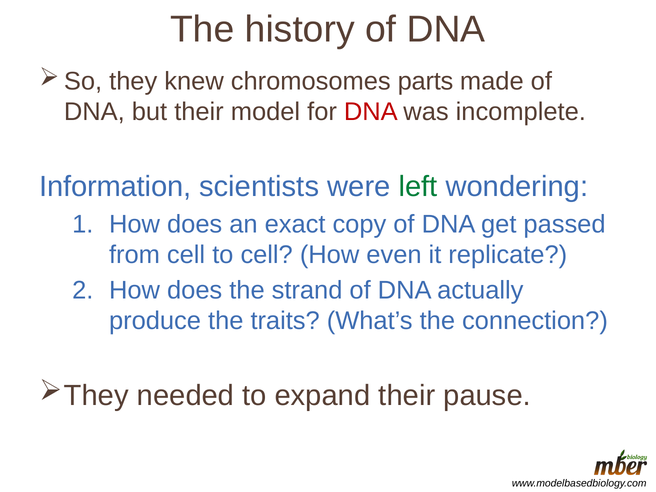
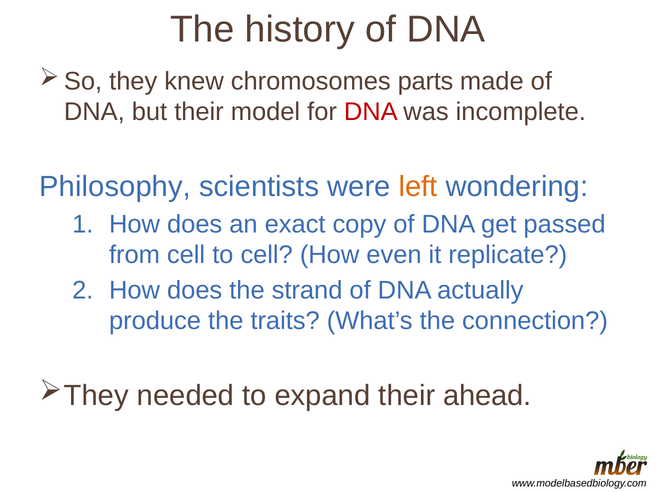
Information: Information -> Philosophy
left colour: green -> orange
pause: pause -> ahead
